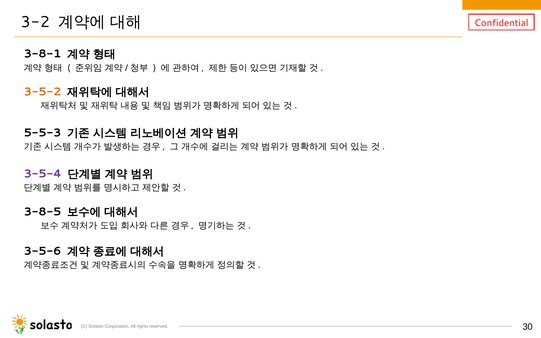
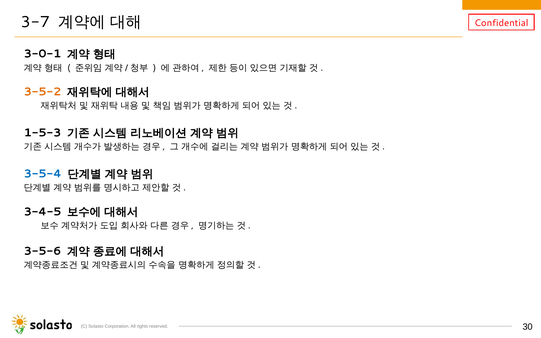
3-2: 3-2 -> 3-7
3-8-1: 3-8-1 -> 3-0-1
5-5-3: 5-5-3 -> 1-5-3
3-5-4 colour: purple -> blue
3-8-5: 3-8-5 -> 3-4-5
